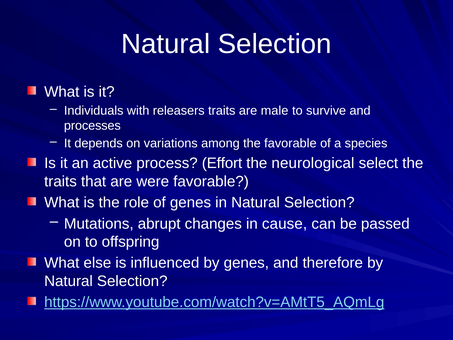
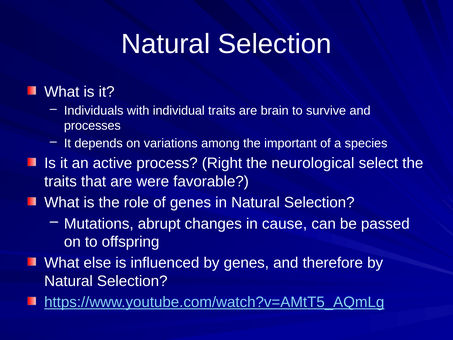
releasers: releasers -> individual
male: male -> brain
the favorable: favorable -> important
Effort: Effort -> Right
